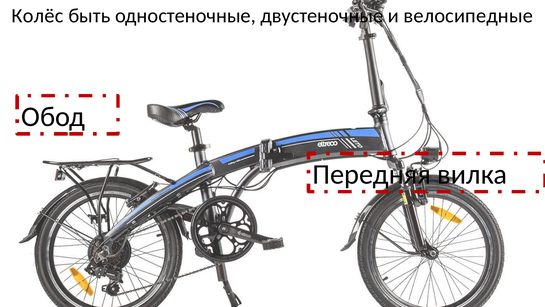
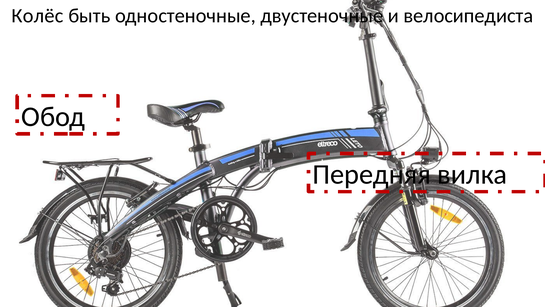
велосипедные: велосипедные -> велосипедиста
